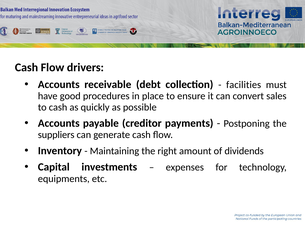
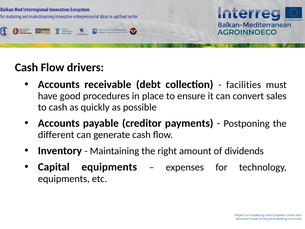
suppliers: suppliers -> different
Capital investments: investments -> equipments
